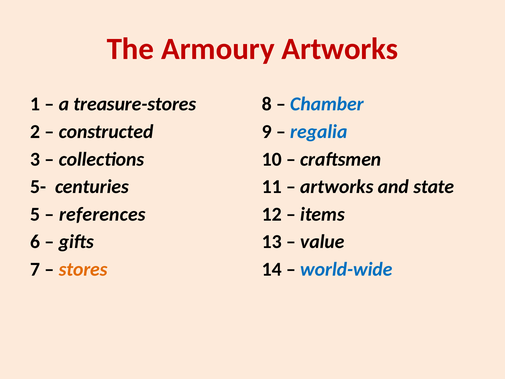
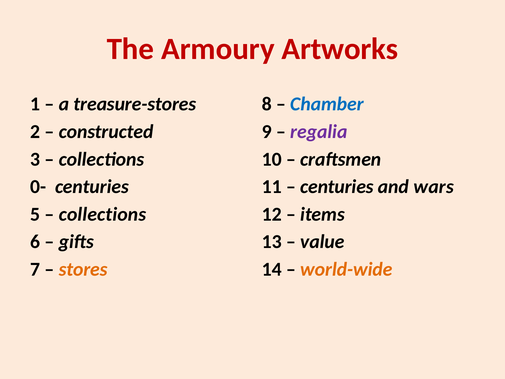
regalia colour: blue -> purple
5-: 5- -> 0-
artworks at (337, 187): artworks -> centuries
state: state -> wars
references at (102, 214): references -> collections
world-wide colour: blue -> orange
